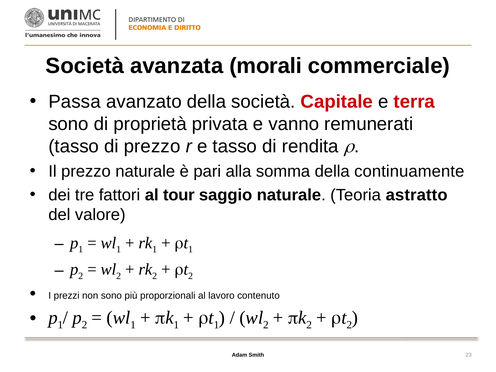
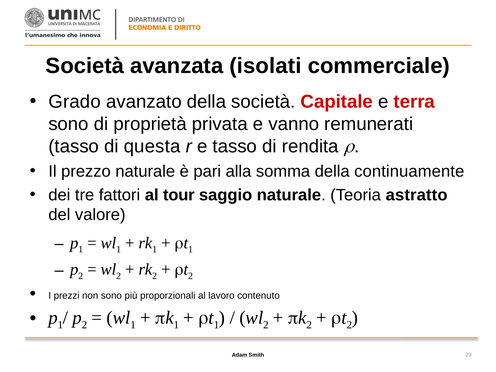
morali: morali -> isolati
Passa: Passa -> Grado
di prezzo: prezzo -> questa
